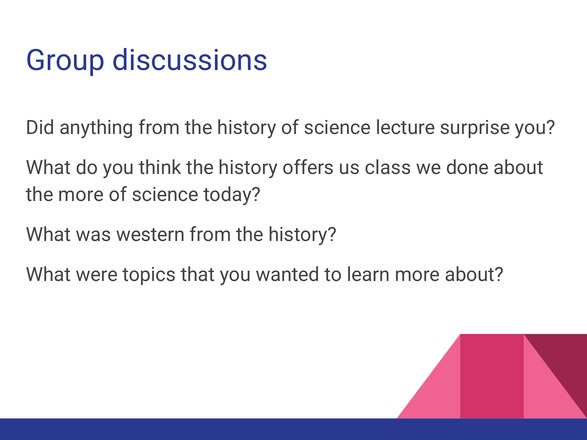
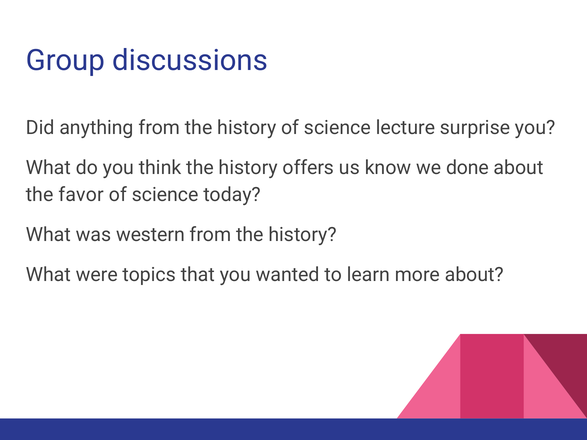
class: class -> know
the more: more -> favor
